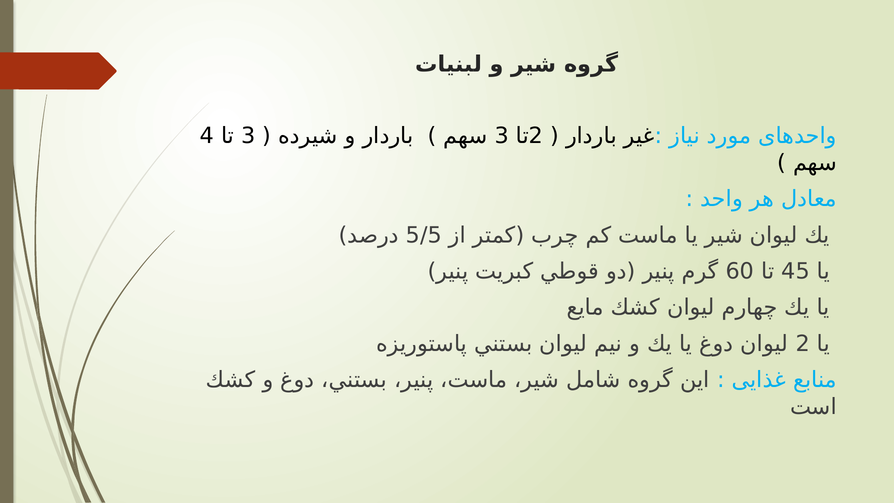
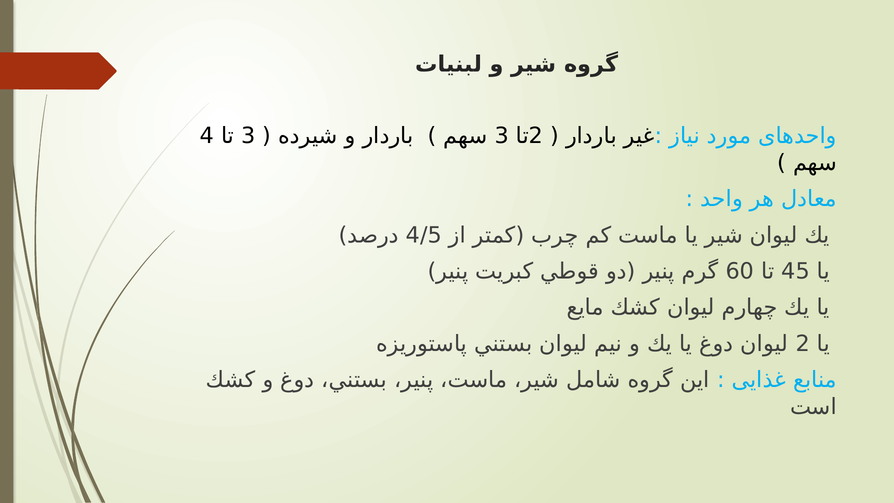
5/5: 5/5 -> 4/5
